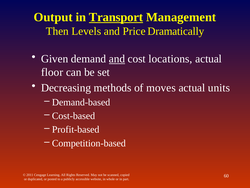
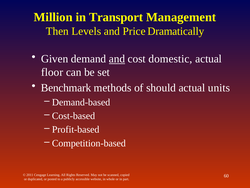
Output: Output -> Million
Transport underline: present -> none
locations: locations -> domestic
Decreasing: Decreasing -> Benchmark
moves: moves -> should
